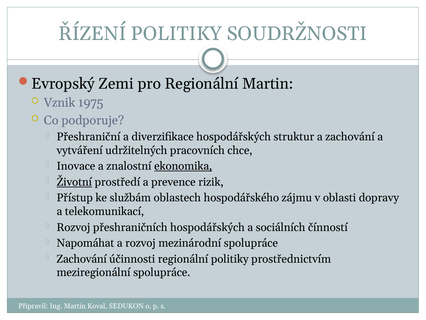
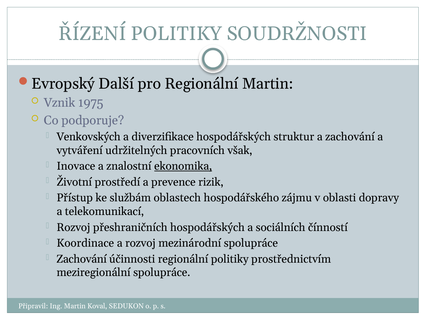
Zemi: Zemi -> Další
Přeshraniční: Přeshraniční -> Venkovských
chce: chce -> však
Životní underline: present -> none
Napomáhat: Napomáhat -> Koordinace
